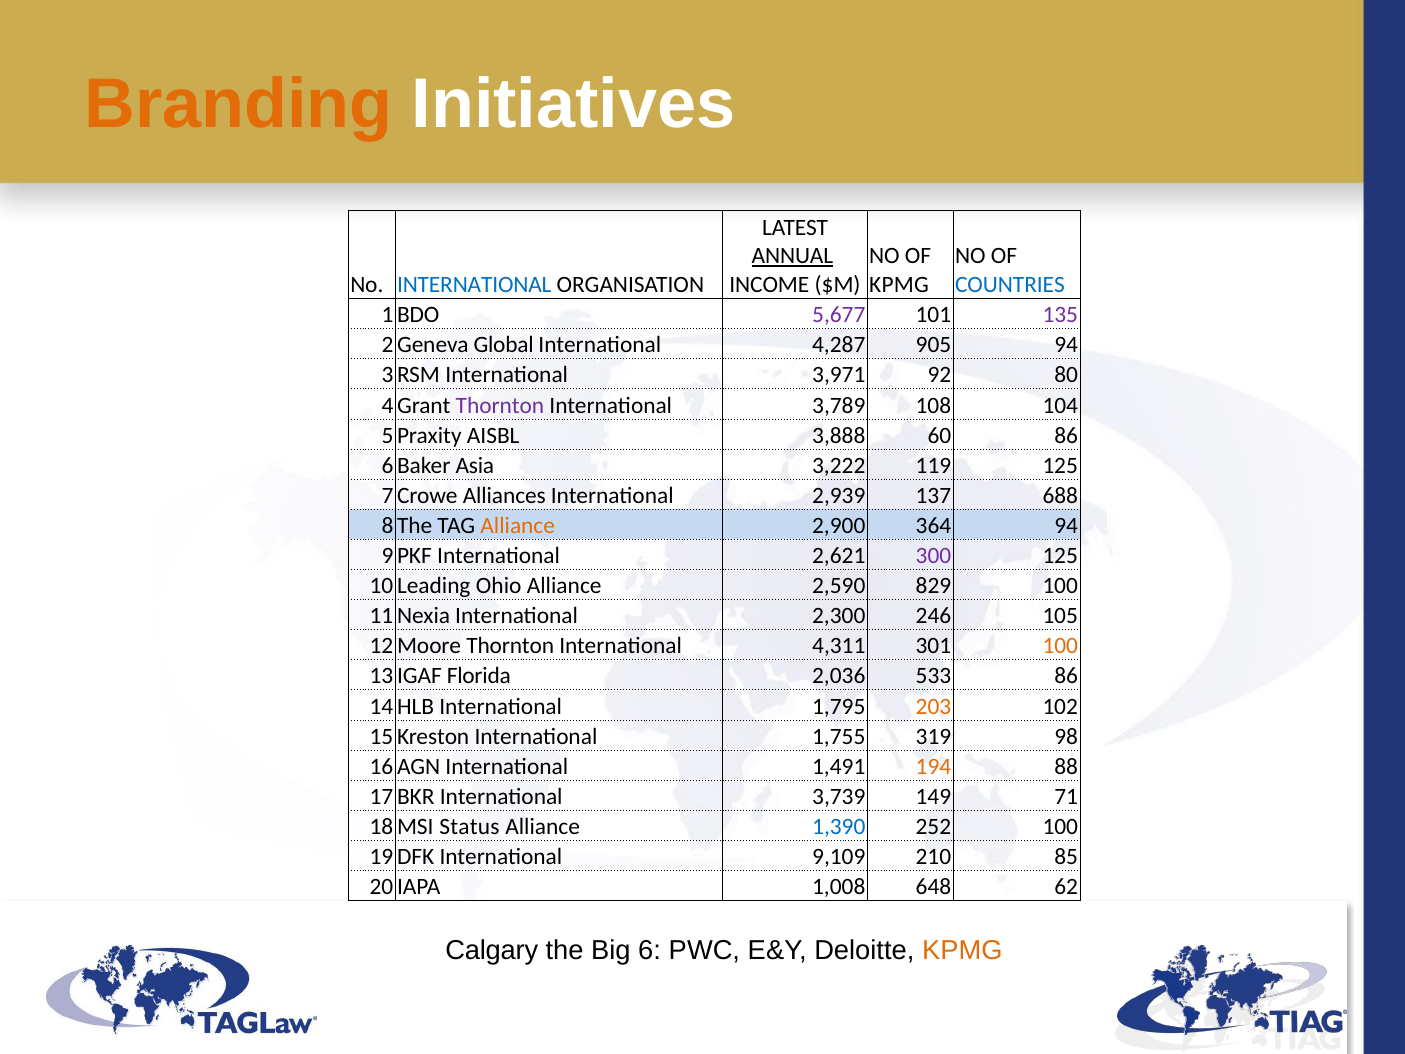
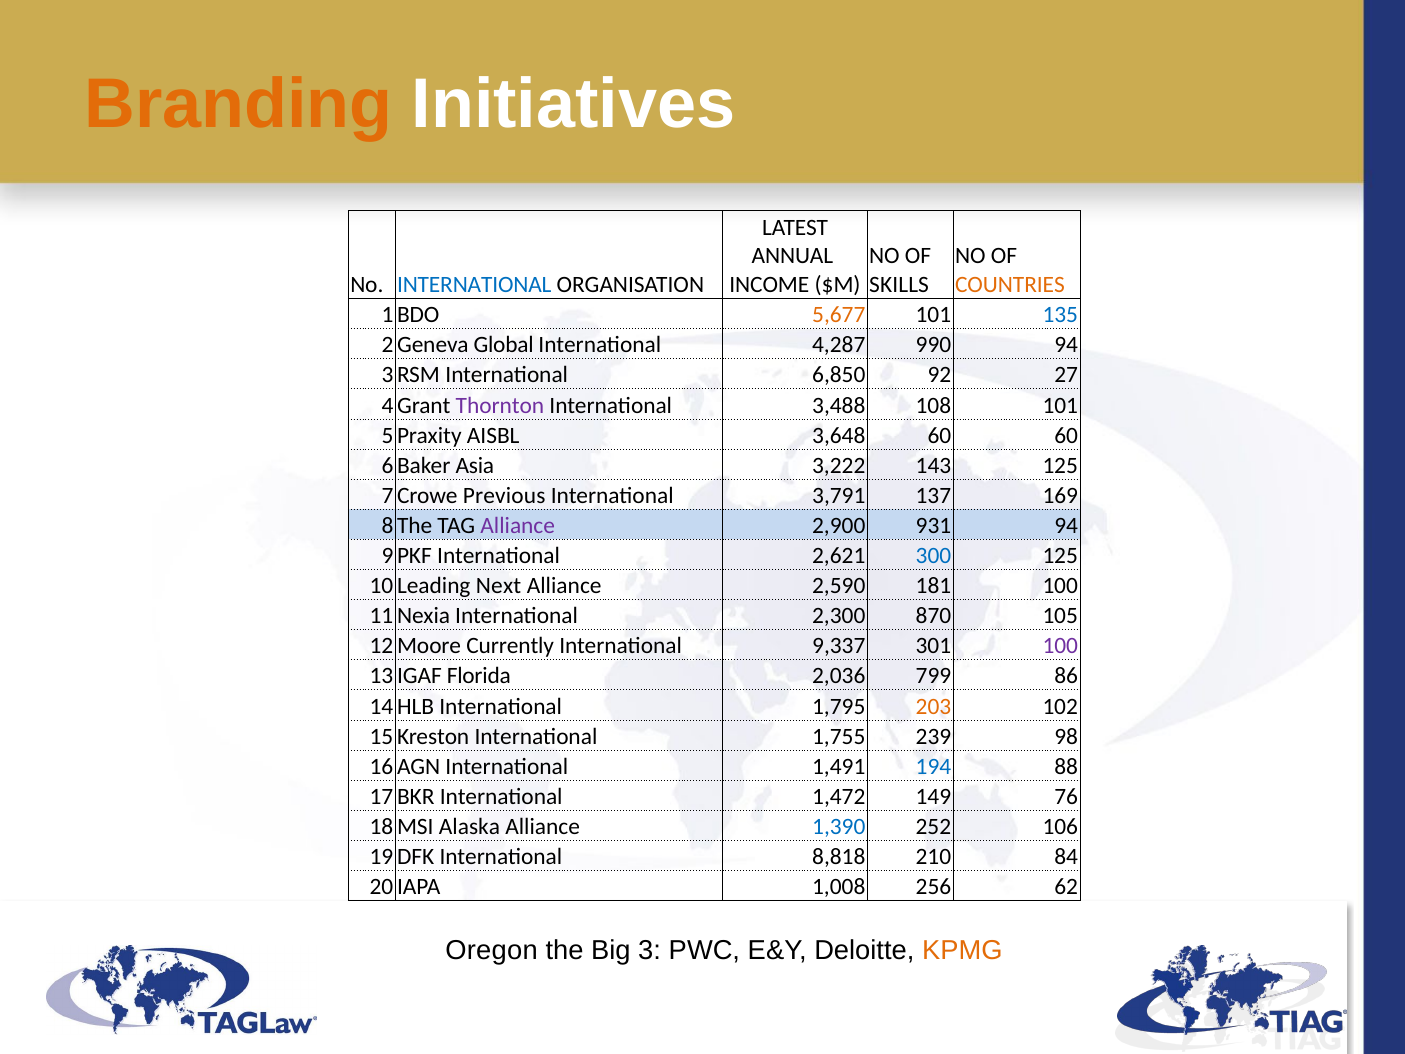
ANNUAL underline: present -> none
KPMG at (899, 285): KPMG -> SKILLS
COUNTRIES colour: blue -> orange
5,677 colour: purple -> orange
135 colour: purple -> blue
905: 905 -> 990
3,971: 3,971 -> 6,850
80: 80 -> 27
3,789: 3,789 -> 3,488
108 104: 104 -> 101
3,888: 3,888 -> 3,648
60 86: 86 -> 60
119: 119 -> 143
Alliances: Alliances -> Previous
2,939: 2,939 -> 3,791
688: 688 -> 169
Alliance at (518, 526) colour: orange -> purple
364: 364 -> 931
300 colour: purple -> blue
Ohio: Ohio -> Next
829: 829 -> 181
246: 246 -> 870
Thornton at (510, 646): Thornton -> Currently
4,311: 4,311 -> 9,337
100 at (1060, 646) colour: orange -> purple
533: 533 -> 799
319: 319 -> 239
194 colour: orange -> blue
3,739: 3,739 -> 1,472
71: 71 -> 76
Status: Status -> Alaska
252 100: 100 -> 106
9,109: 9,109 -> 8,818
85: 85 -> 84
648: 648 -> 256
Calgary: Calgary -> Oregon
6: 6 -> 3
